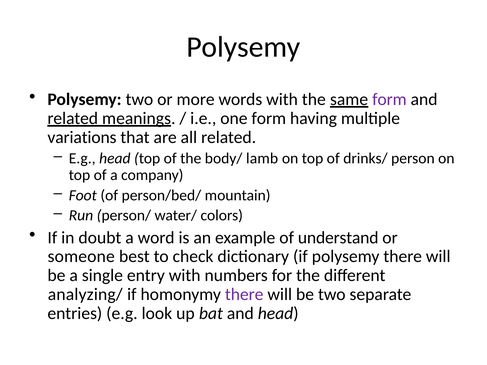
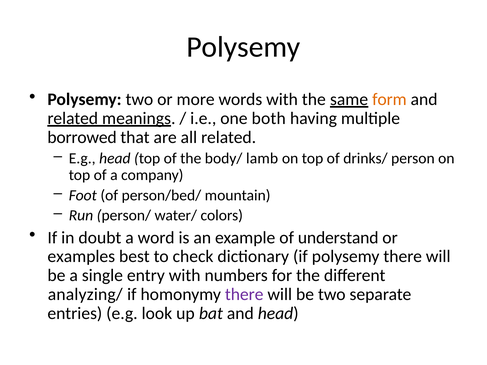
form at (389, 99) colour: purple -> orange
one form: form -> both
variations: variations -> borrowed
someone: someone -> examples
